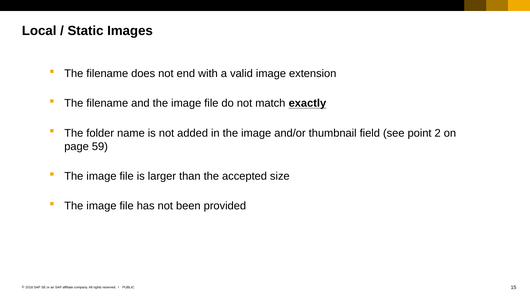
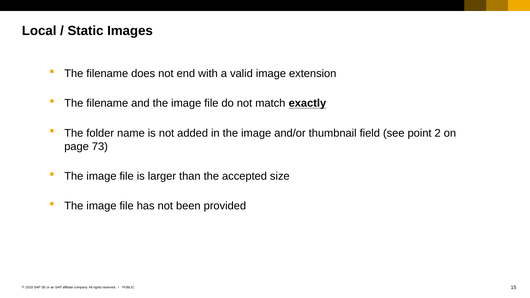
59: 59 -> 73
